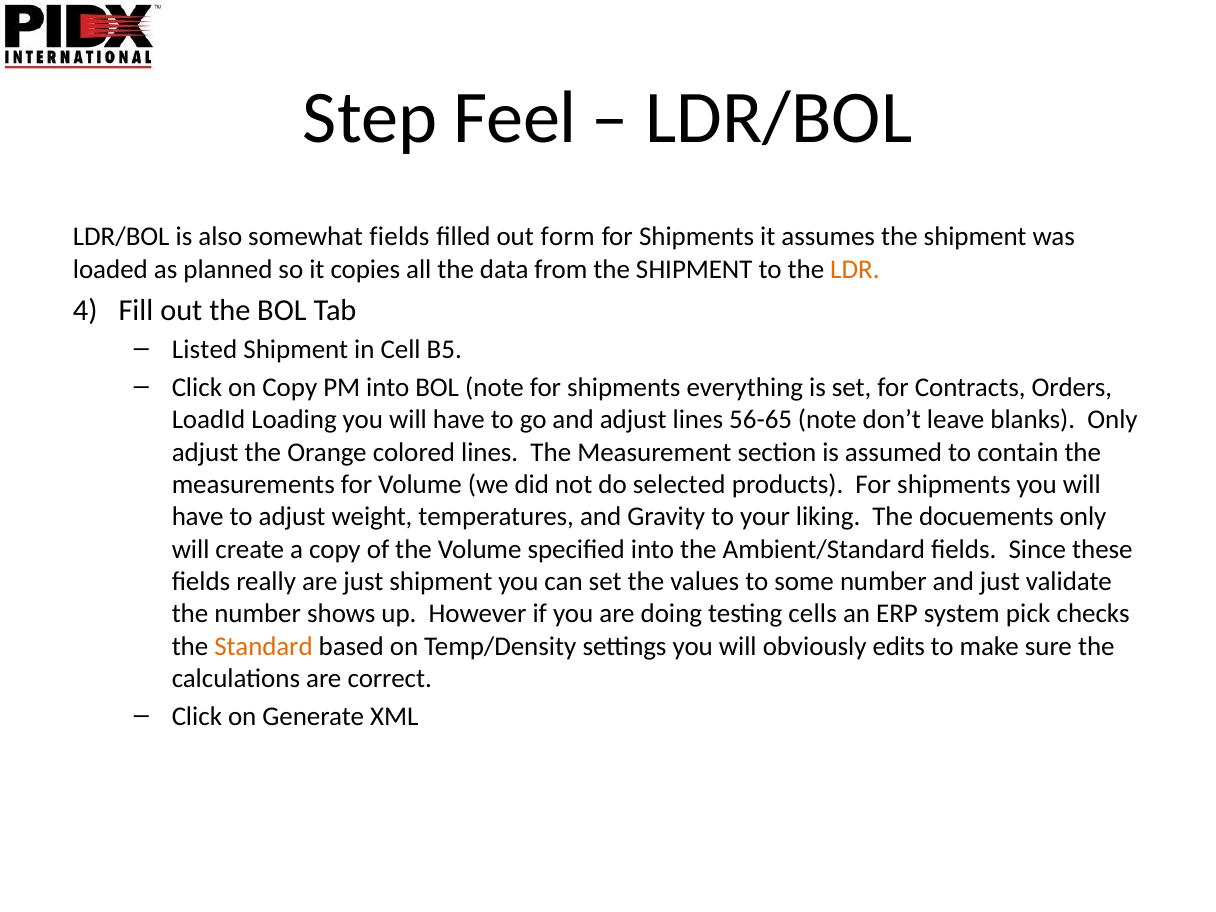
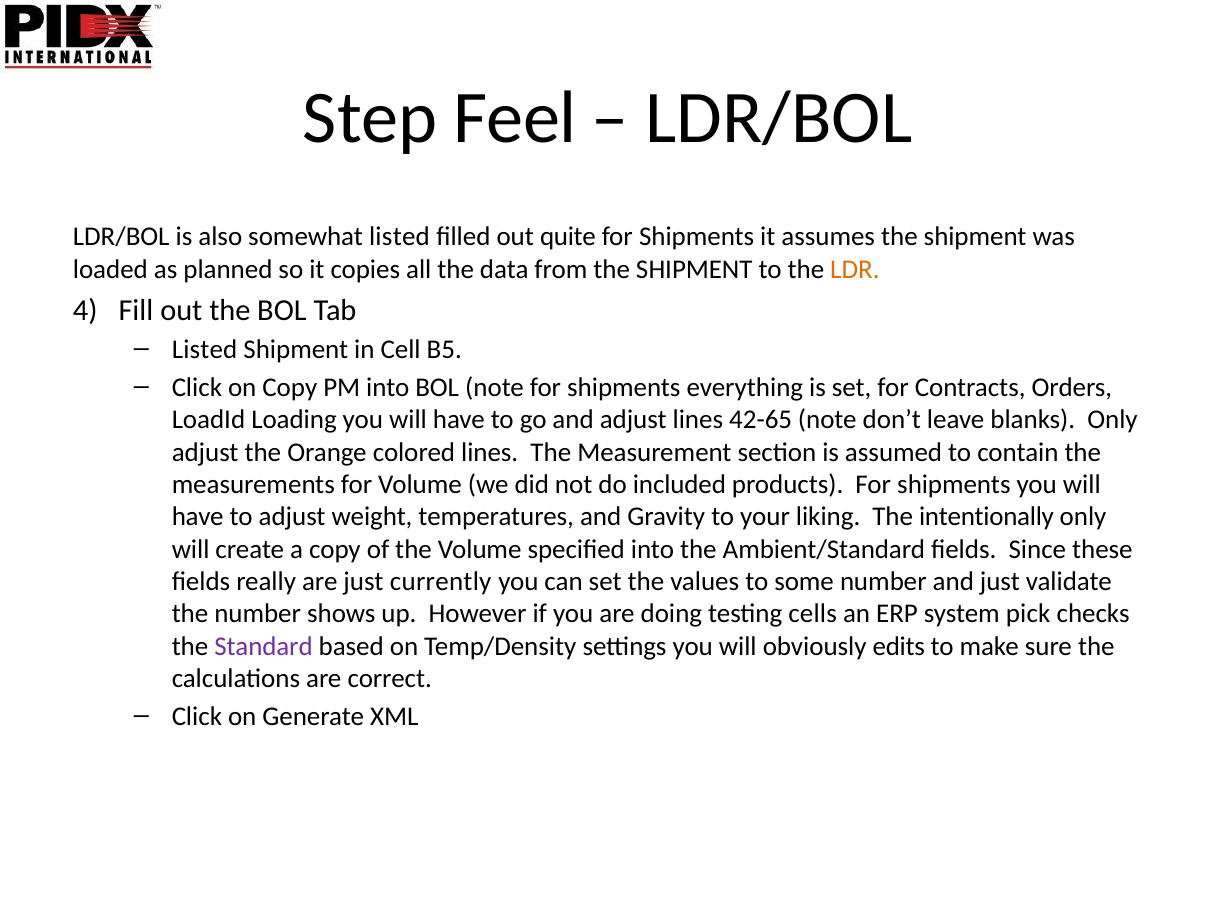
somewhat fields: fields -> listed
form: form -> quite
56-65: 56-65 -> 42-65
selected: selected -> included
docuements: docuements -> intentionally
just shipment: shipment -> currently
Standard colour: orange -> purple
